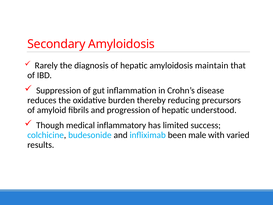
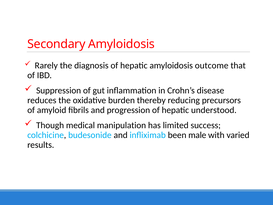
maintain: maintain -> outcome
inflammatory: inflammatory -> manipulation
